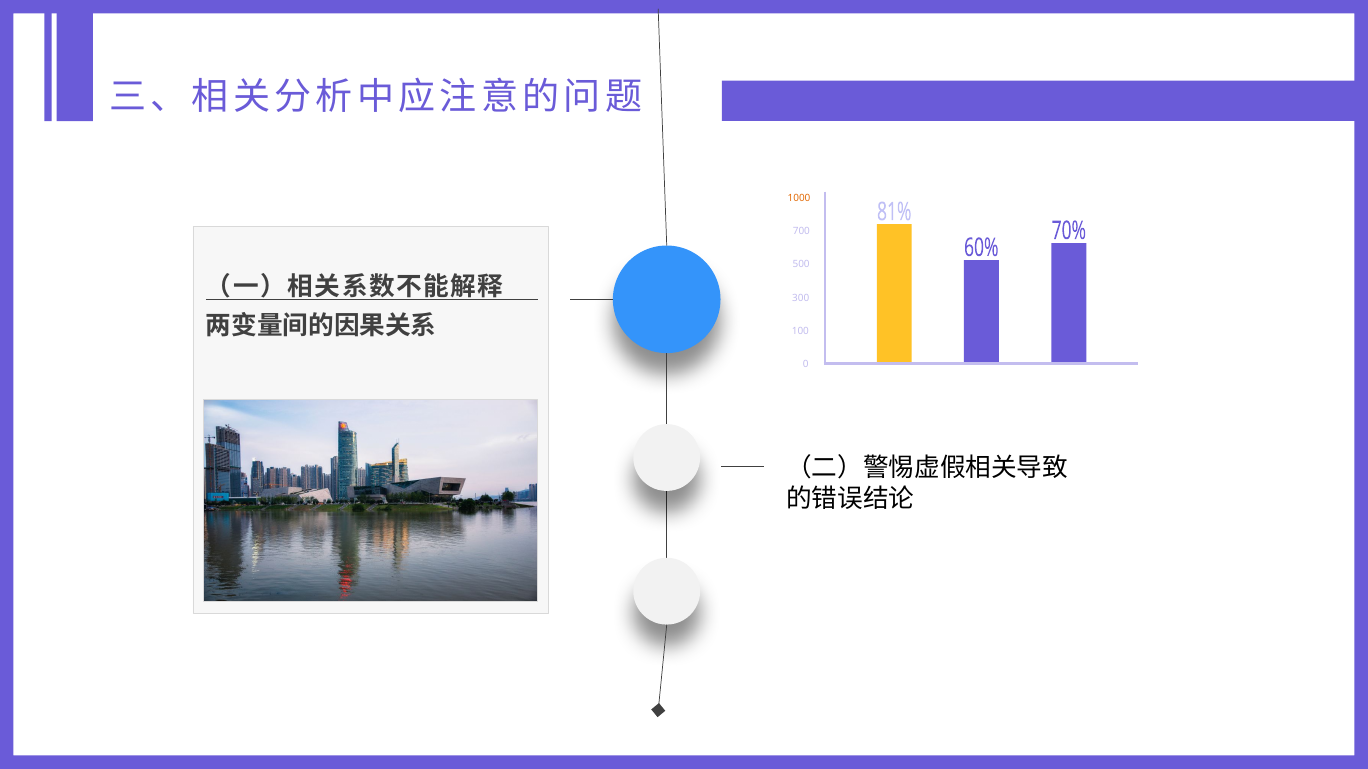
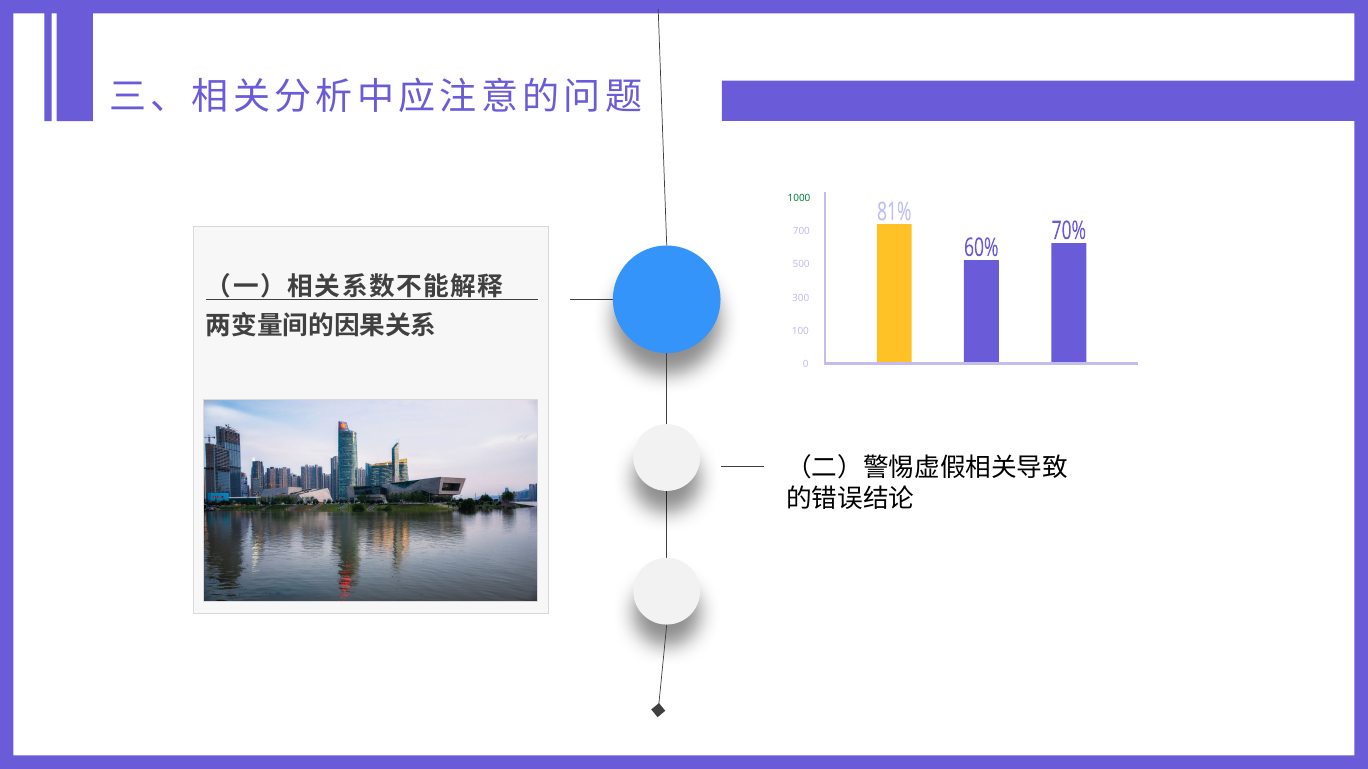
1000 colour: orange -> green
